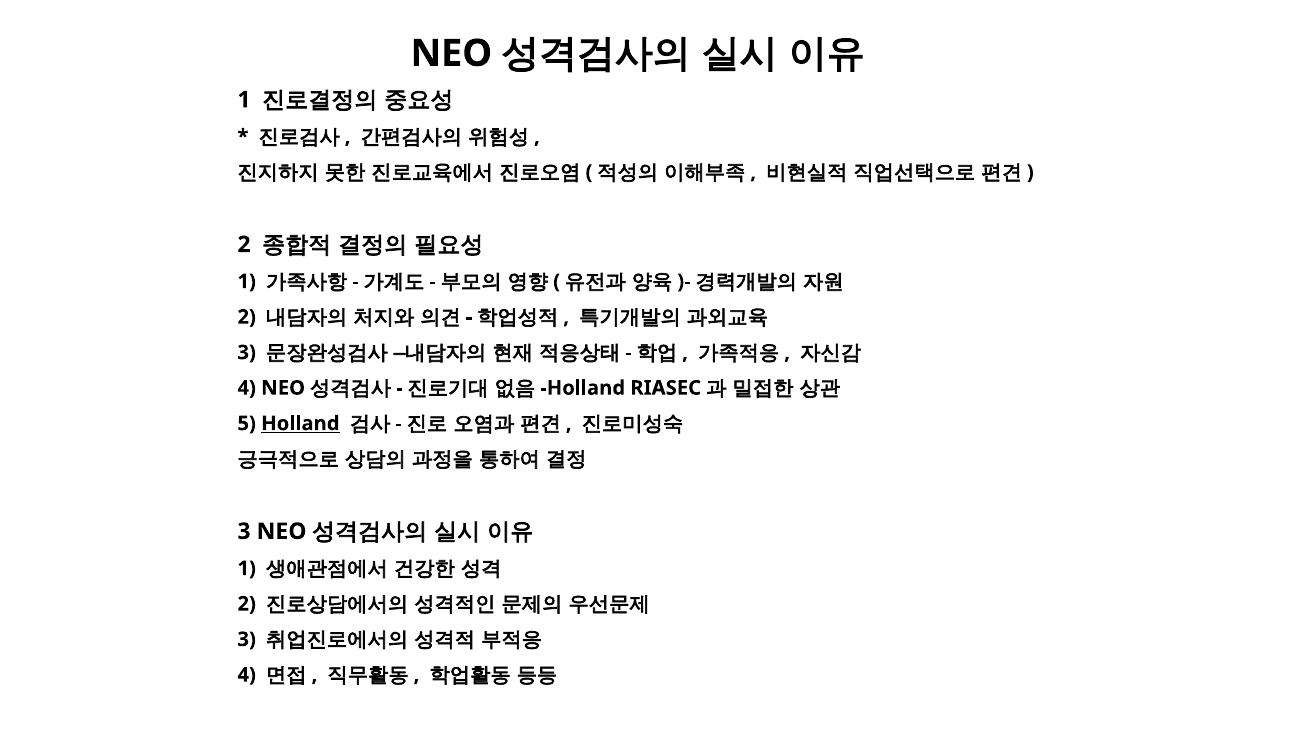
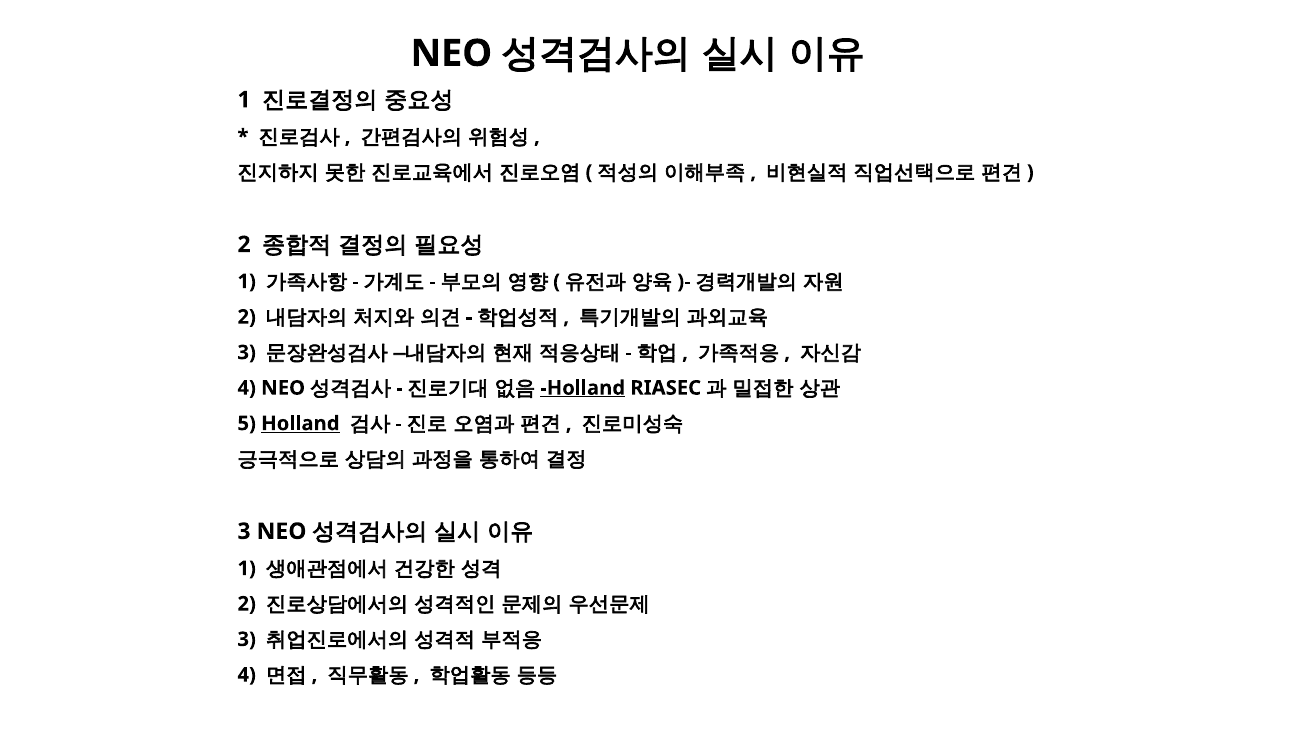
Holland at (583, 388) underline: none -> present
